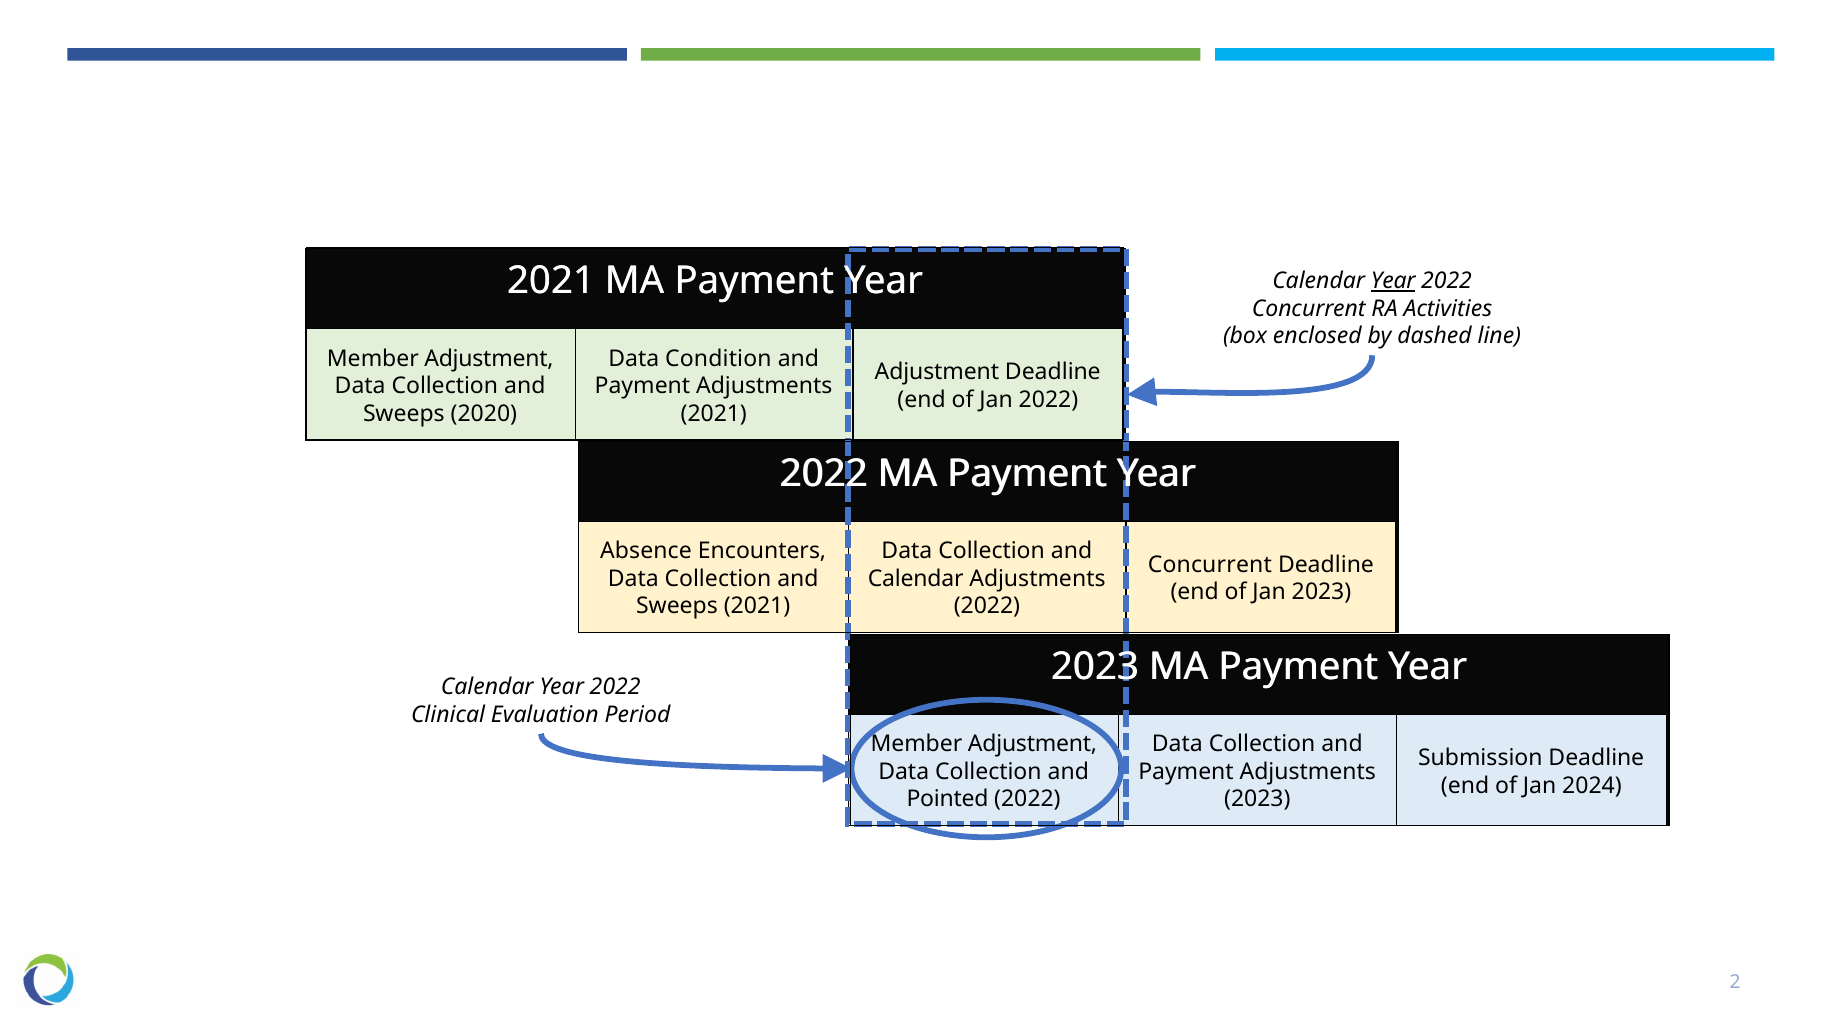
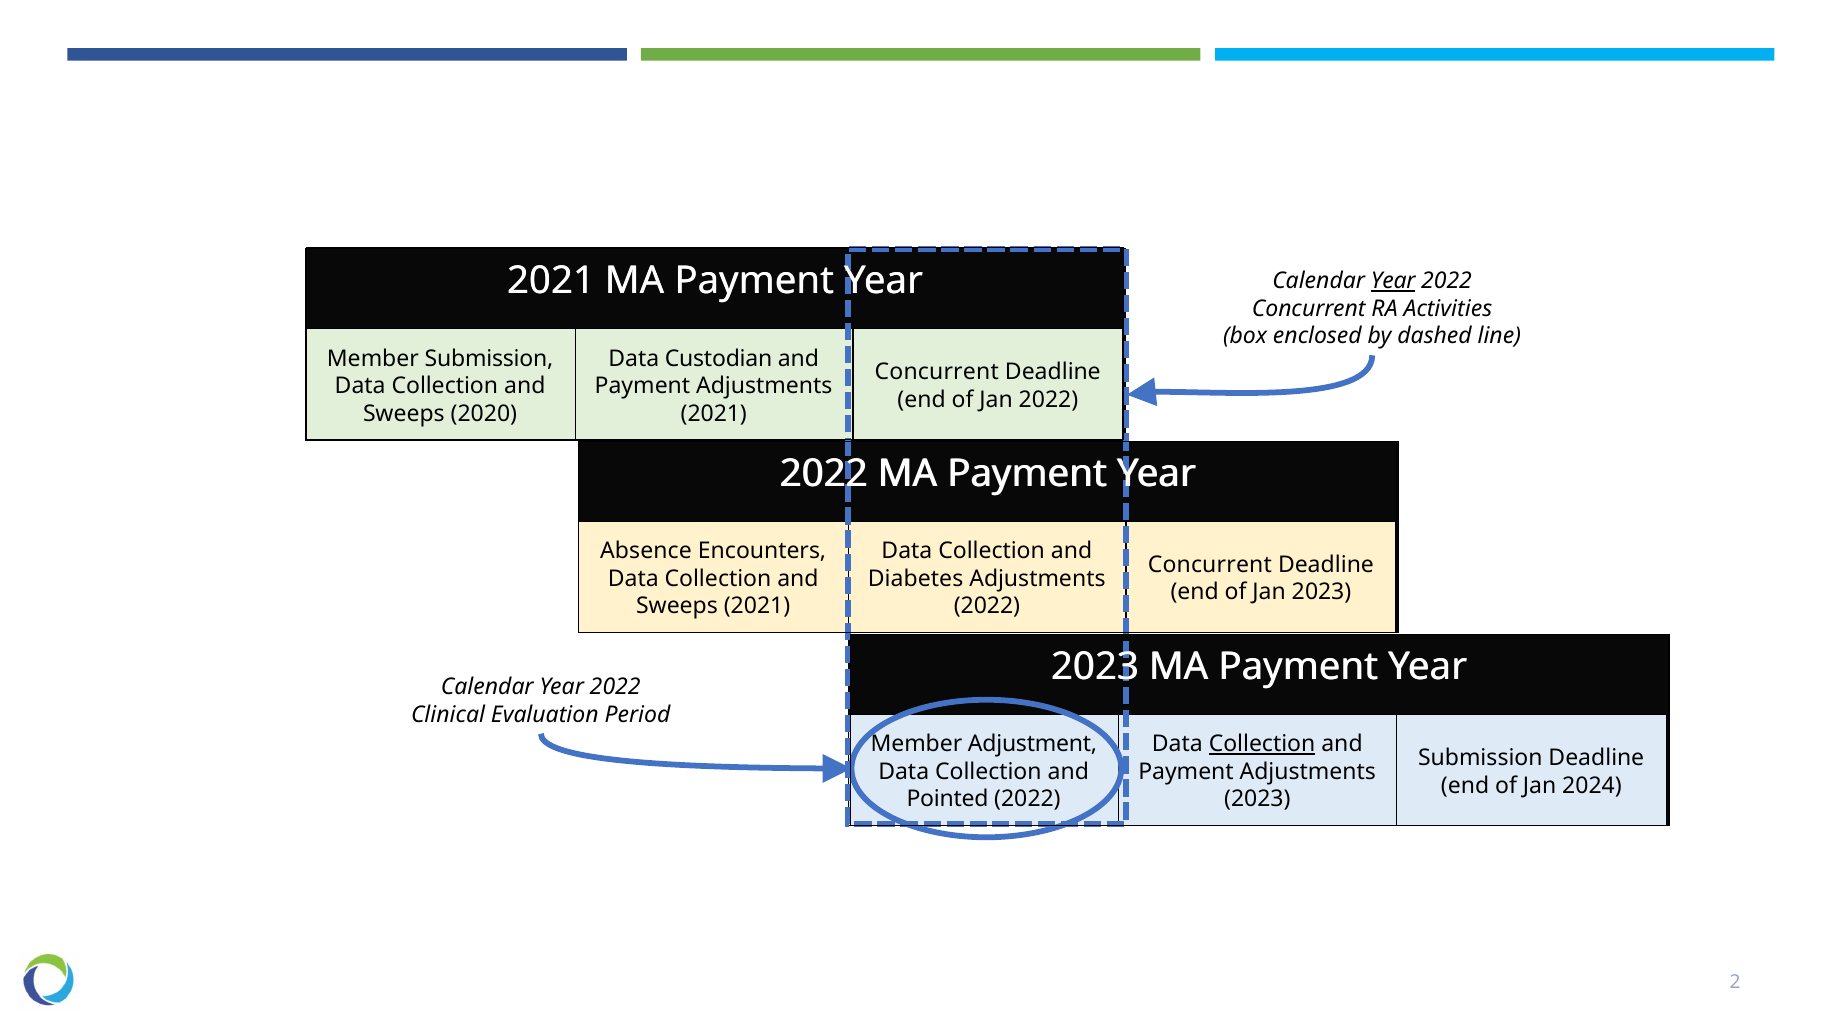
Adjustment at (489, 359): Adjustment -> Submission
Condition: Condition -> Custodian
Adjustment at (937, 372): Adjustment -> Concurrent
Calendar at (916, 579): Calendar -> Diabetes
Collection at (1262, 744) underline: none -> present
